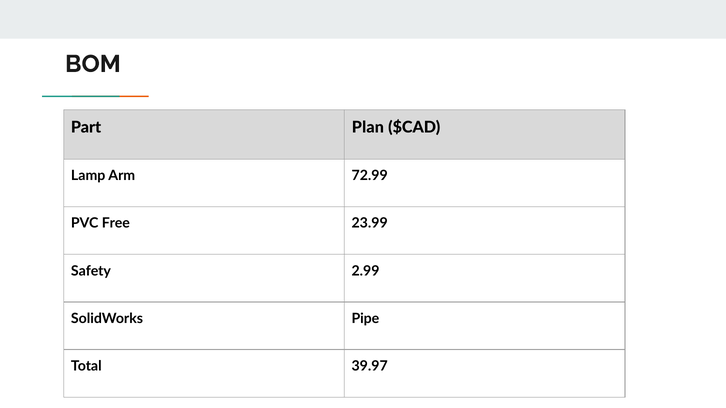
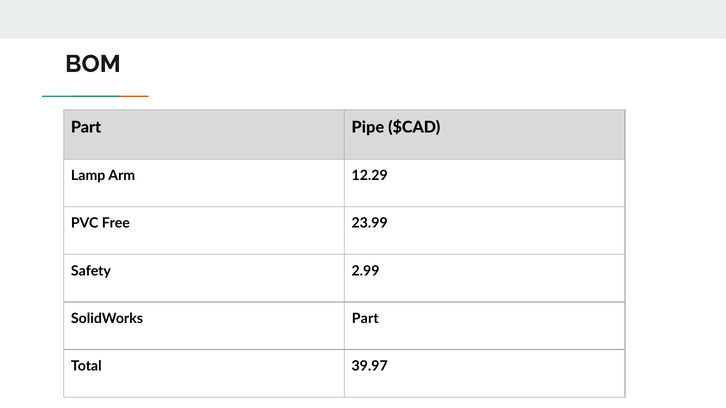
Plan: Plan -> Pipe
72.99: 72.99 -> 12.29
SolidWorks Pipe: Pipe -> Part
